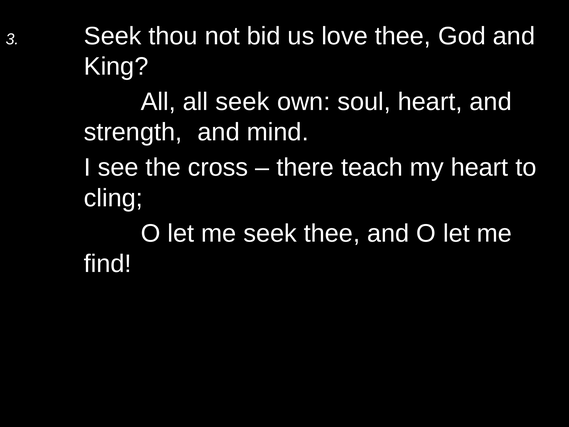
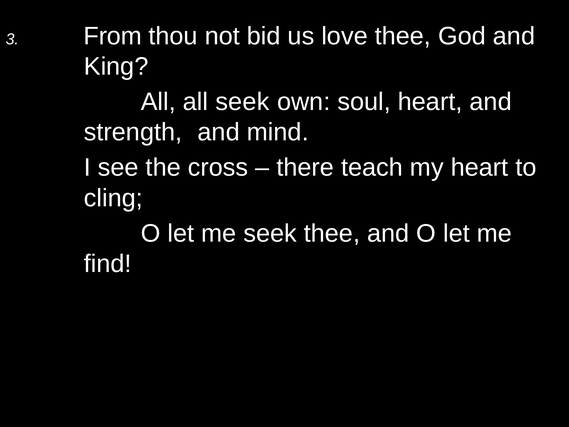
3 Seek: Seek -> From
